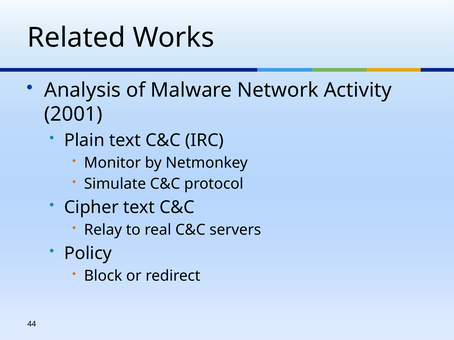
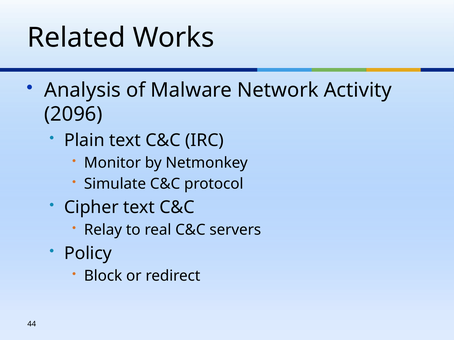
2001: 2001 -> 2096
